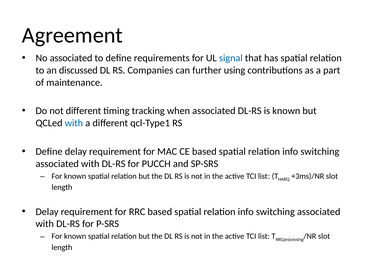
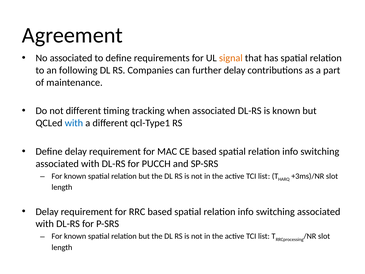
signal colour: blue -> orange
discussed: discussed -> following
further using: using -> delay
